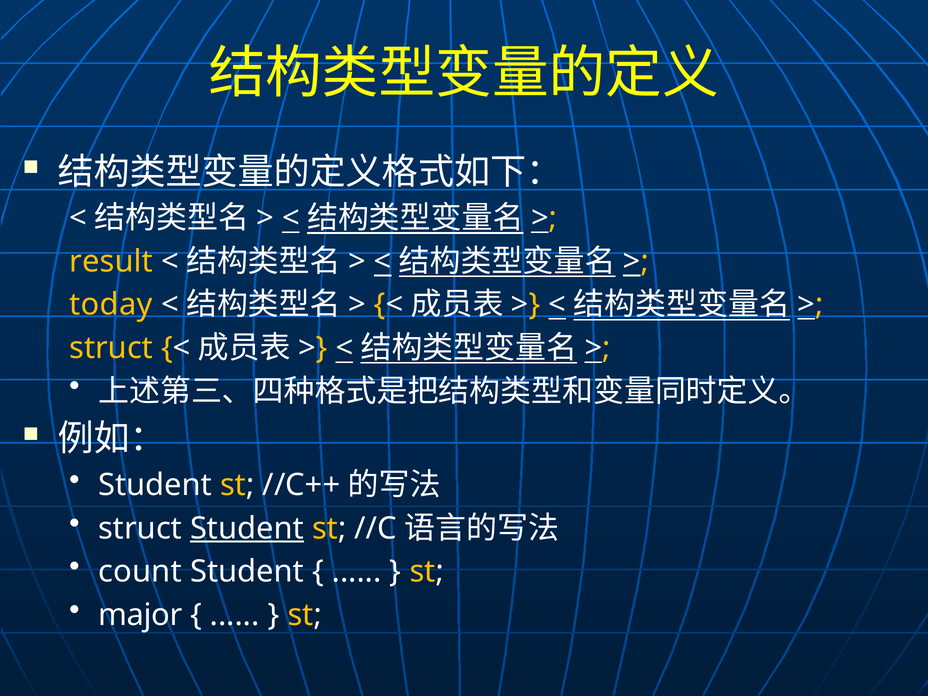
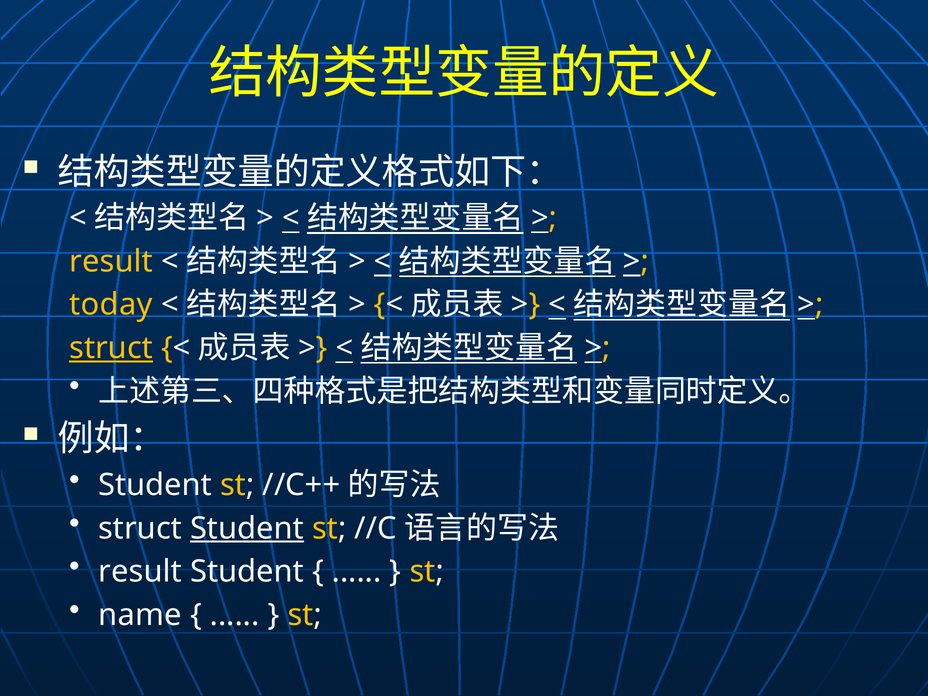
struct at (111, 348) underline: none -> present
count at (140, 572): count -> result
major: major -> name
